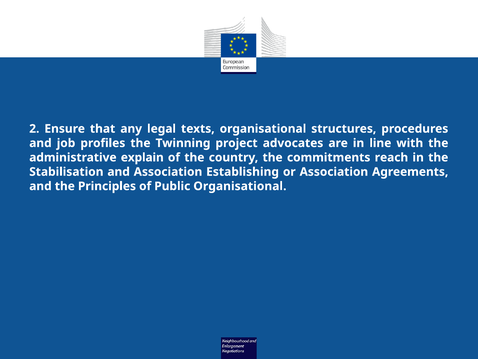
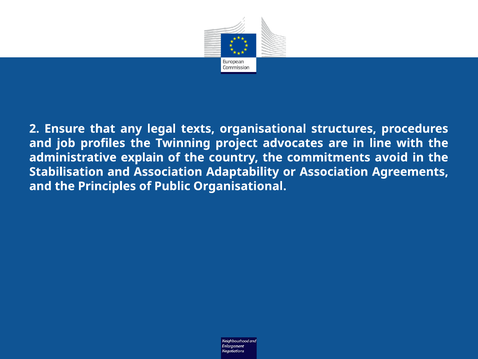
reach: reach -> avoid
Establishing: Establishing -> Adaptability
